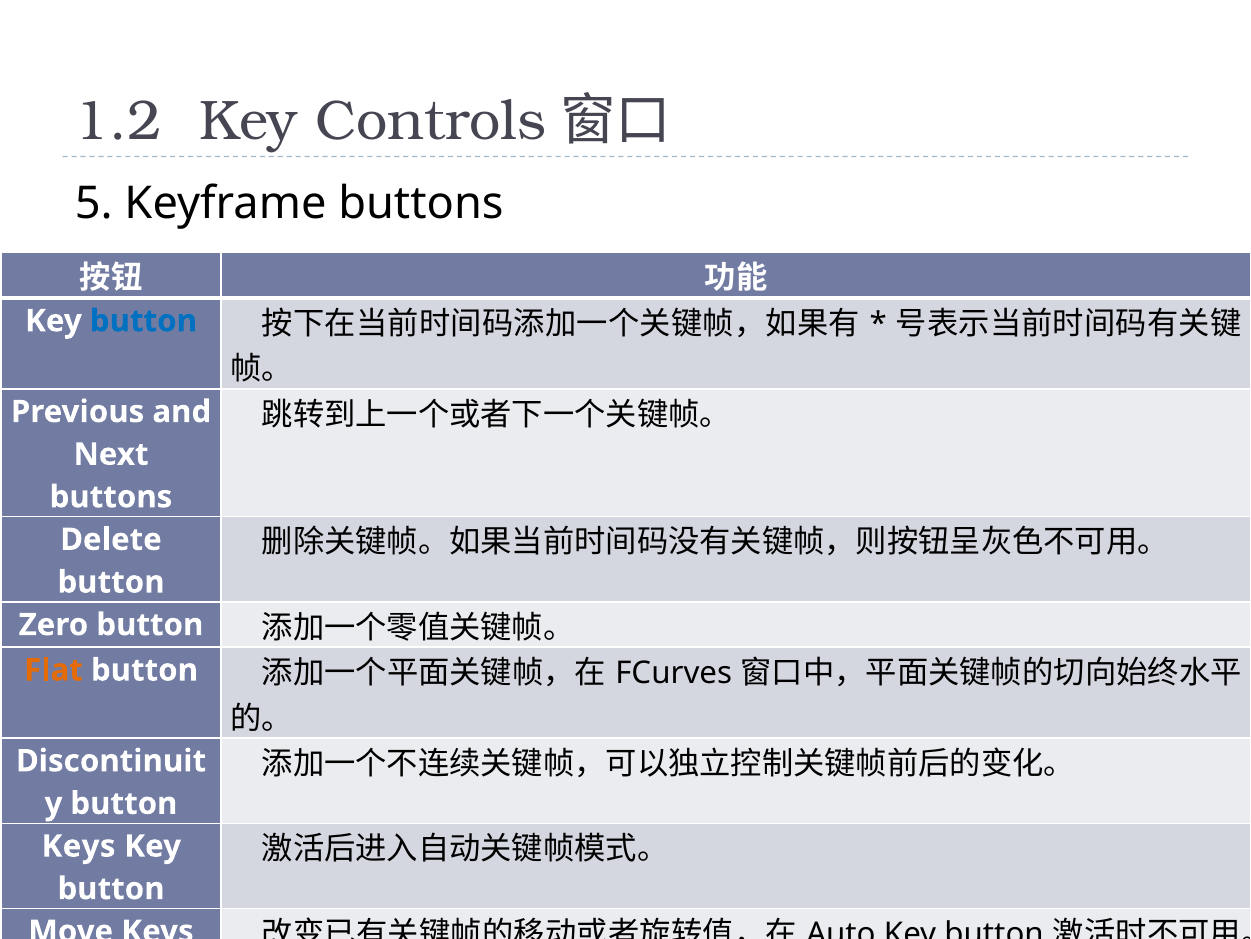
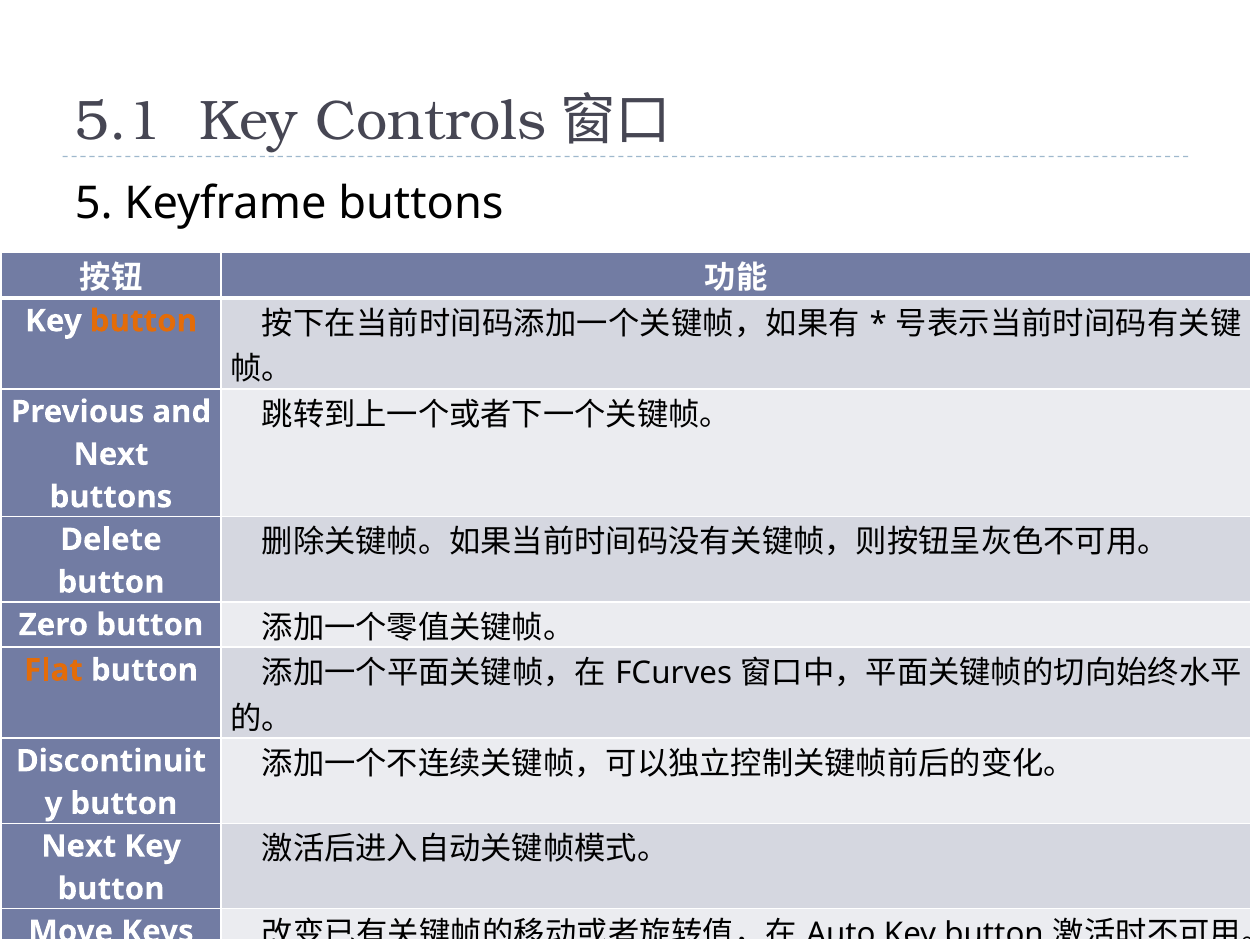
1.2: 1.2 -> 5.1
button at (143, 321) colour: blue -> orange
Keys at (79, 846): Keys -> Next
